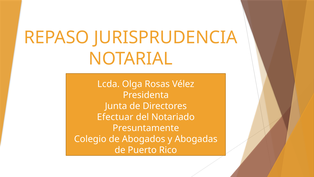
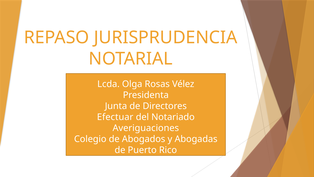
Presuntamente: Presuntamente -> Averiguaciones
